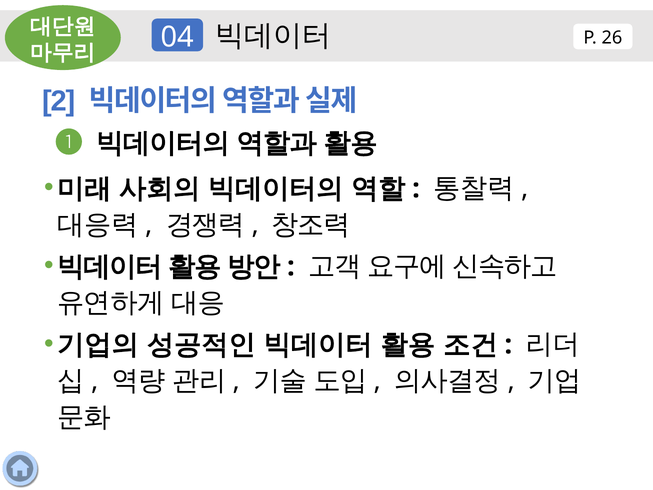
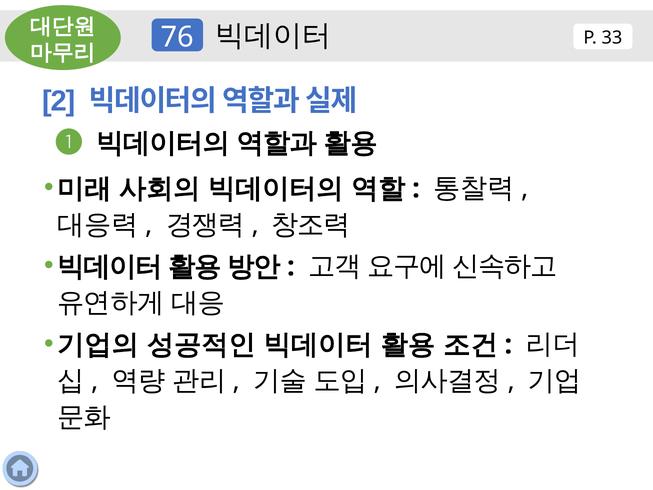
26: 26 -> 33
04: 04 -> 76
